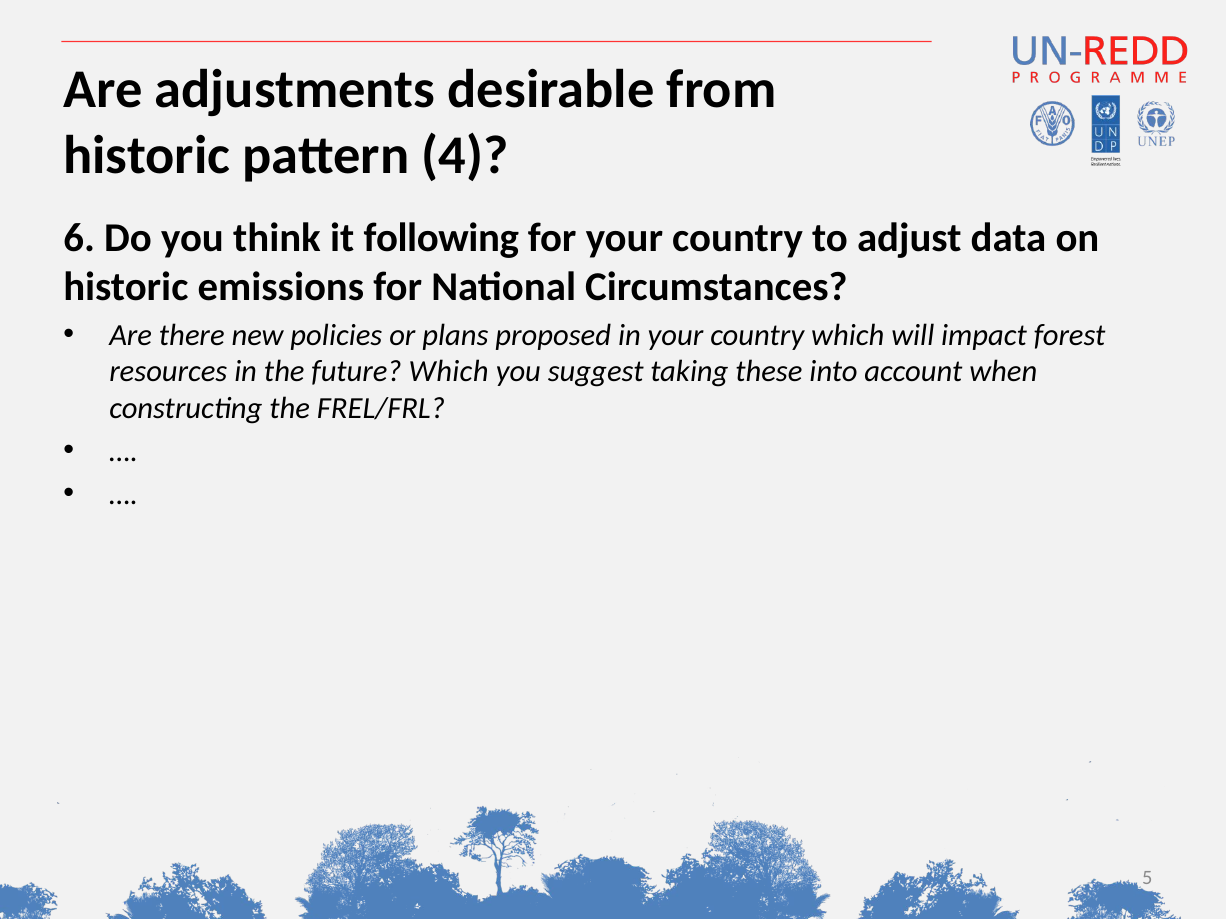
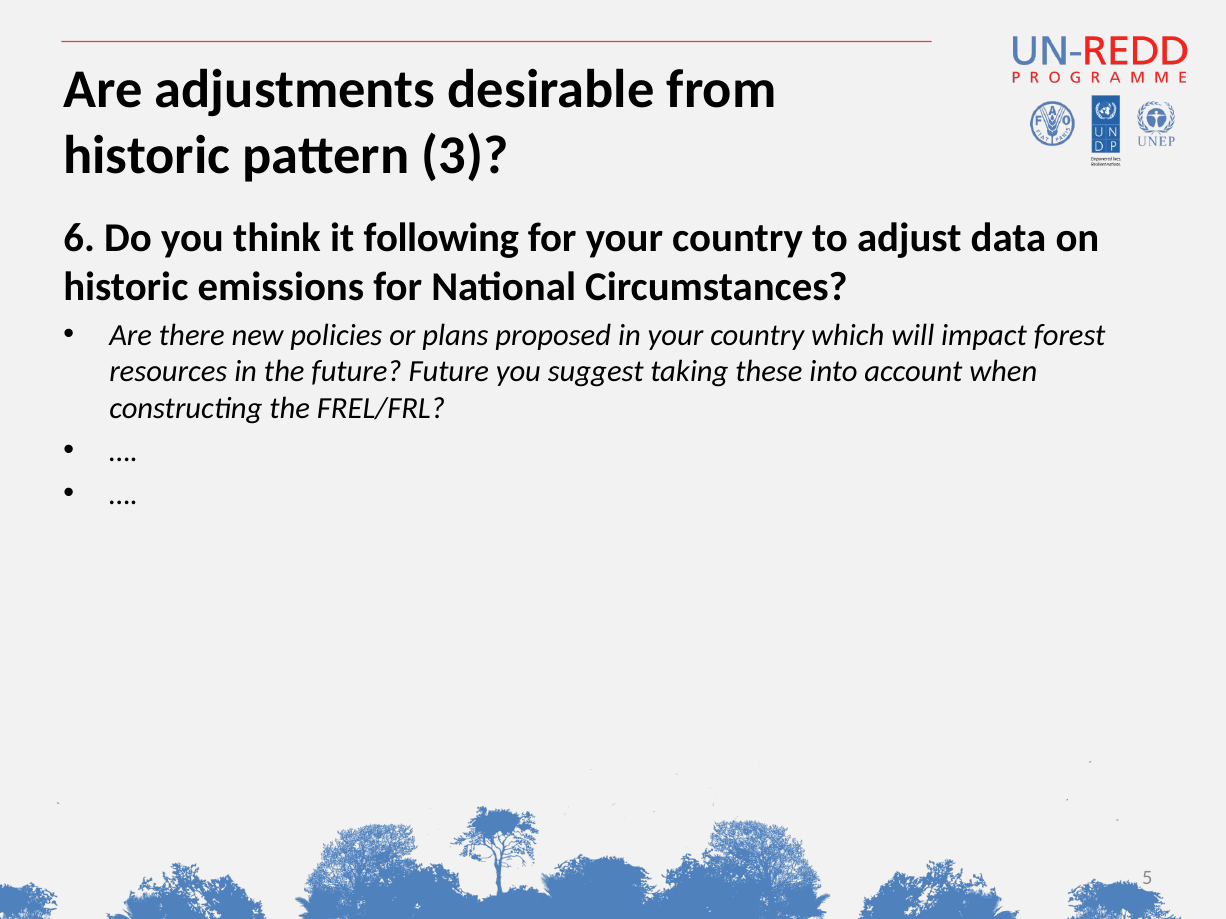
4: 4 -> 3
future Which: Which -> Future
